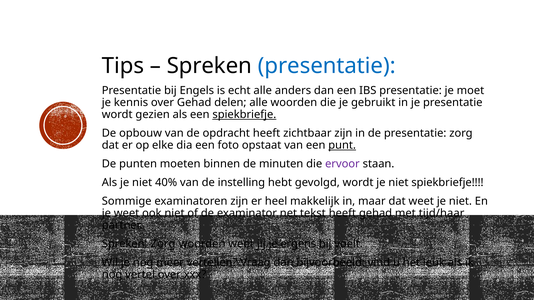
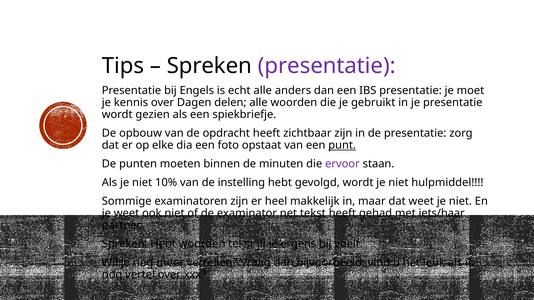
presentatie at (327, 66) colour: blue -> purple
over Gehad: Gehad -> Dagen
spiekbriefje at (244, 115) underline: present -> none
40%: 40% -> 10%
niet spiekbriefje: spiekbriefje -> hulpmiddel
tijd/haar: tijd/haar -> iets/haar
Spreken Zorg: Zorg -> Hebt
woorden weet: weet -> tekst
